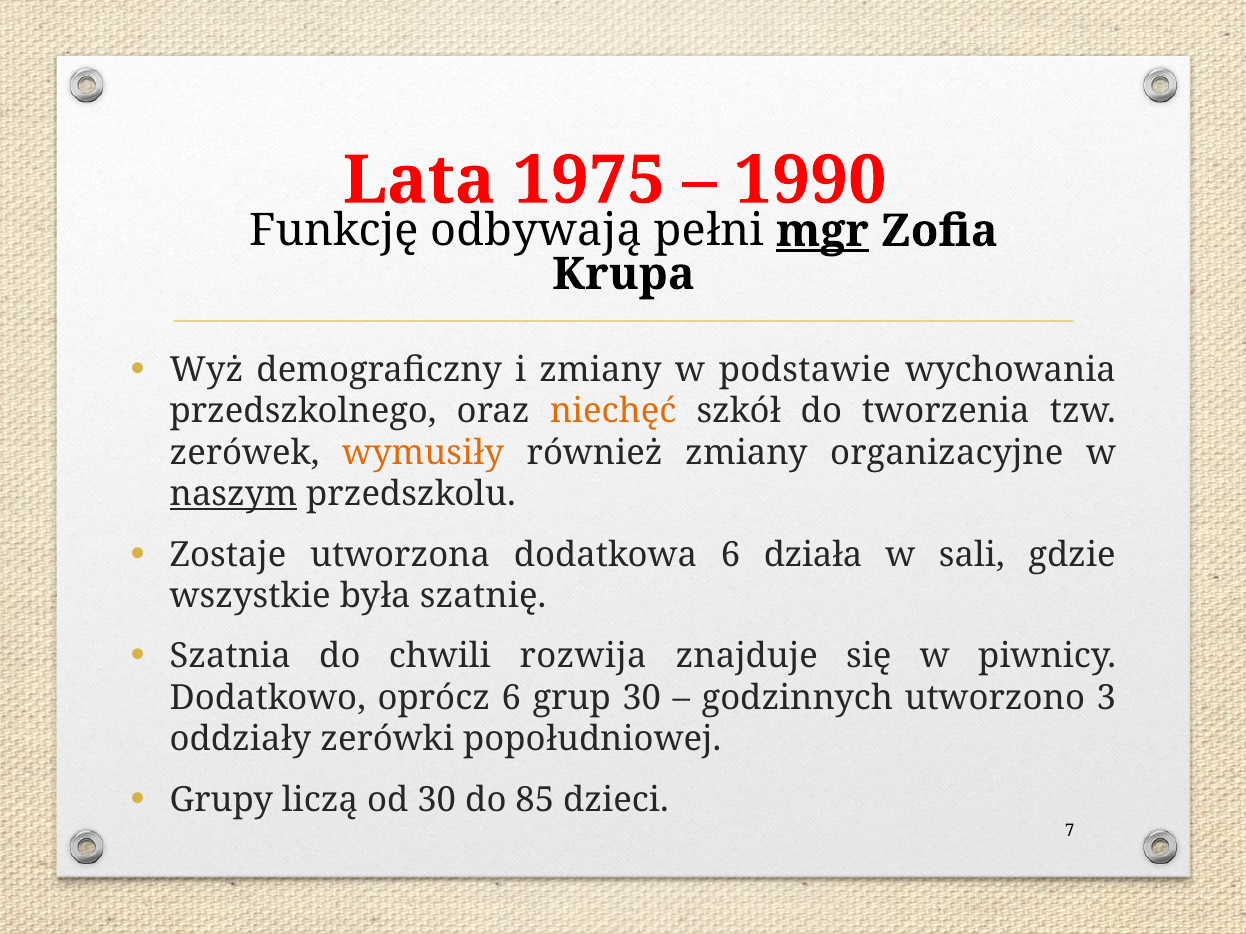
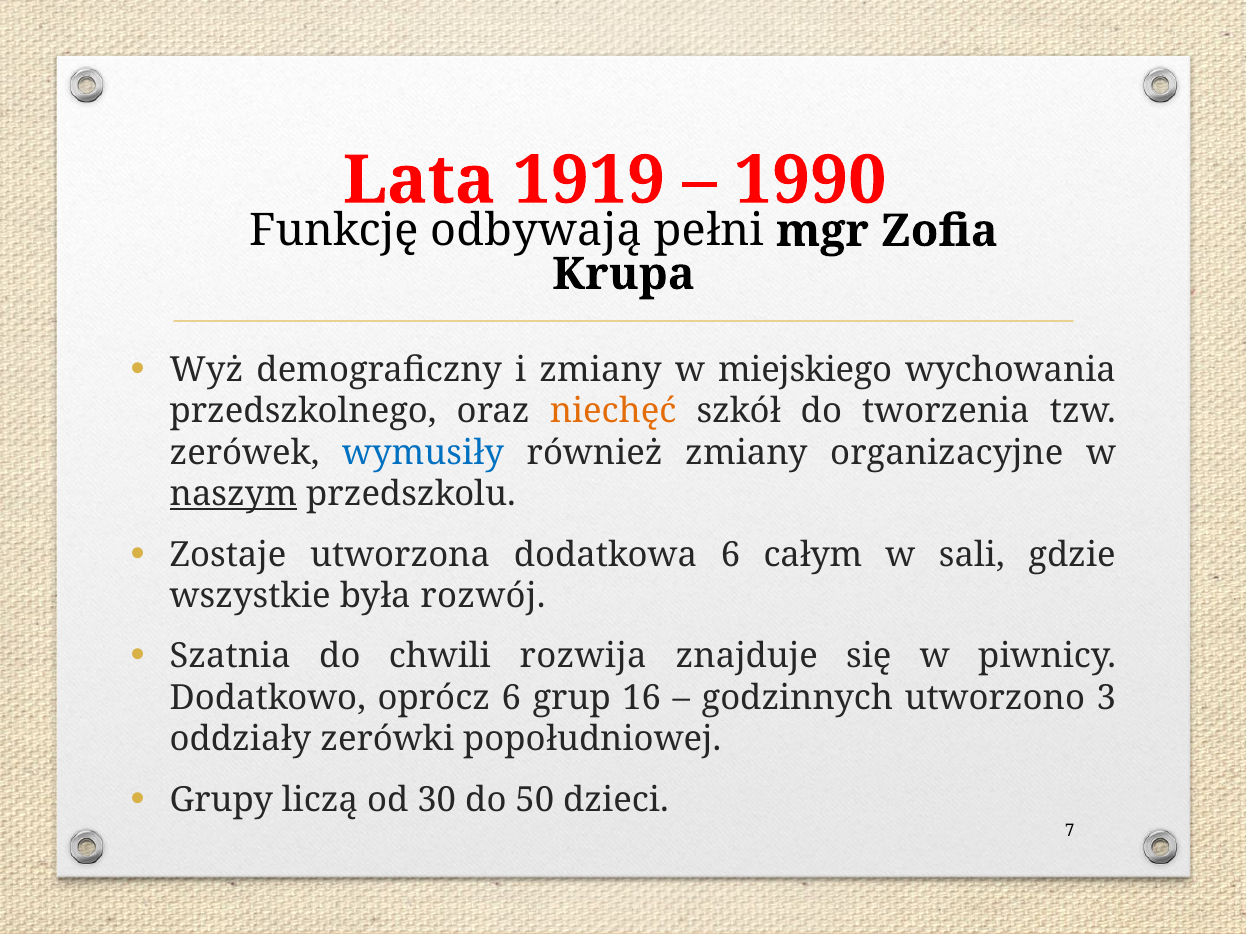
1975: 1975 -> 1919
mgr underline: present -> none
podstawie: podstawie -> miejskiego
wymusiły colour: orange -> blue
działa: działa -> całym
szatnię: szatnię -> rozwój
grup 30: 30 -> 16
85: 85 -> 50
